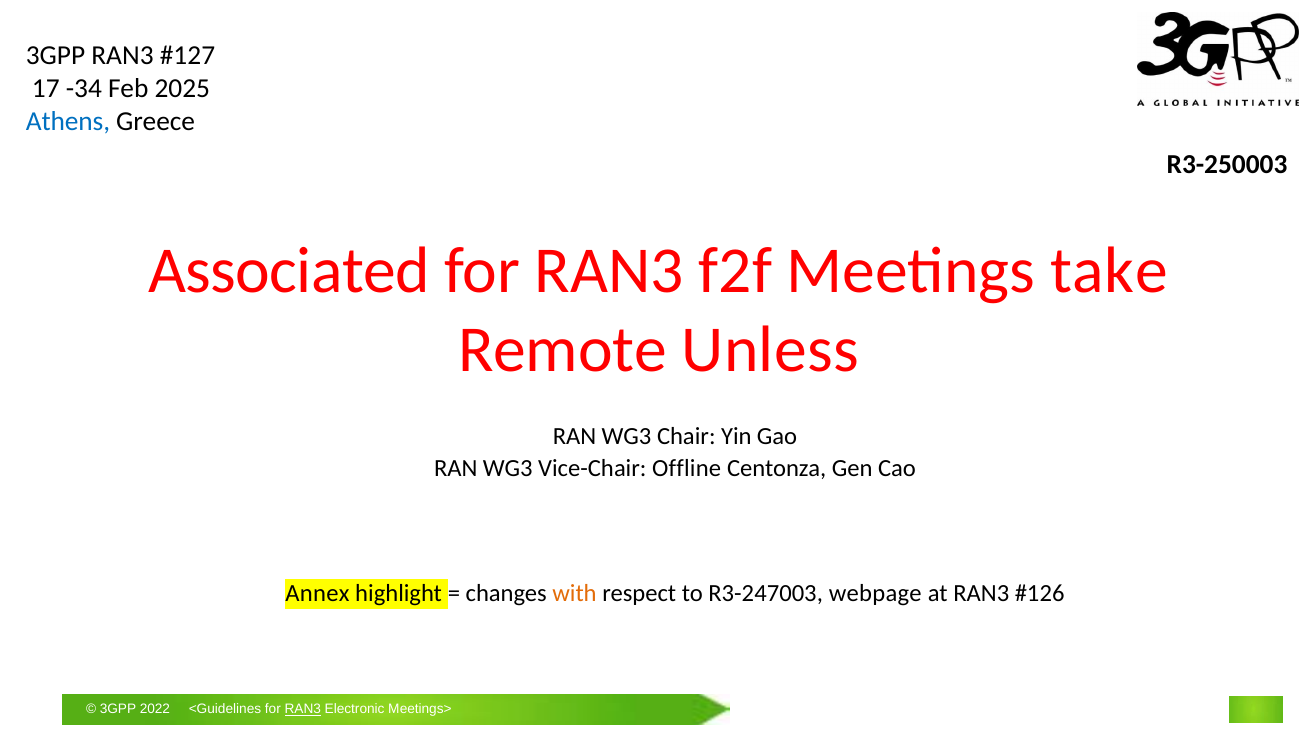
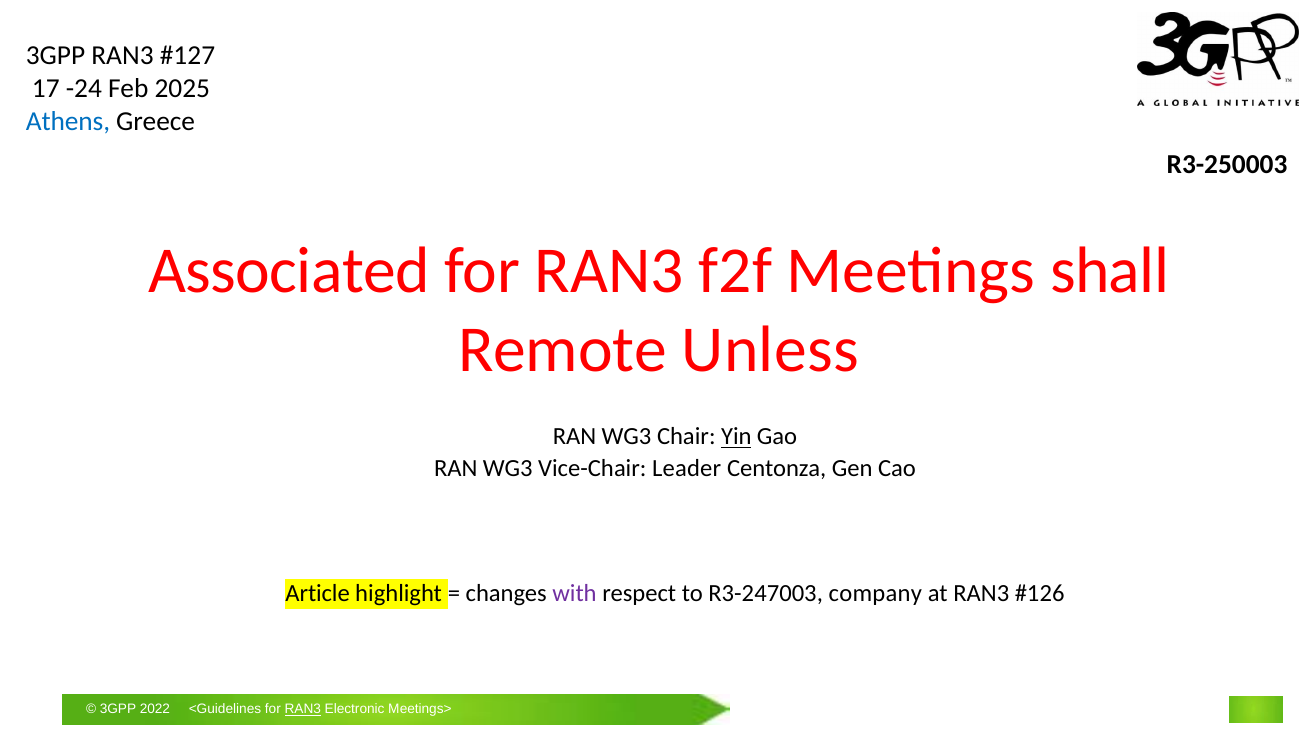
-34: -34 -> -24
take: take -> shall
Yin underline: none -> present
Offline: Offline -> Leader
Annex: Annex -> Article
with colour: orange -> purple
webpage: webpage -> company
